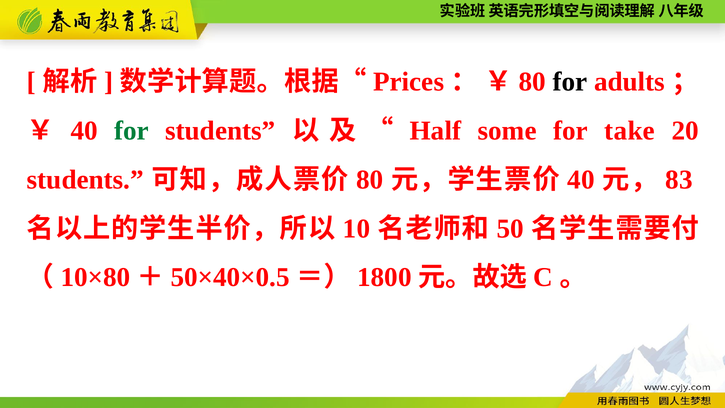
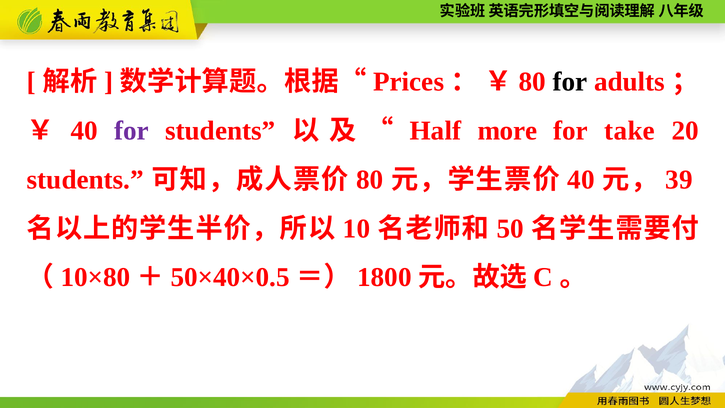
for at (132, 131) colour: green -> purple
some: some -> more
83: 83 -> 39
